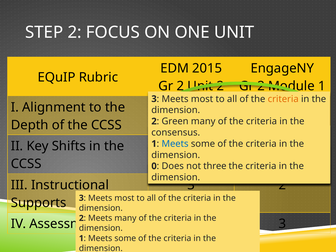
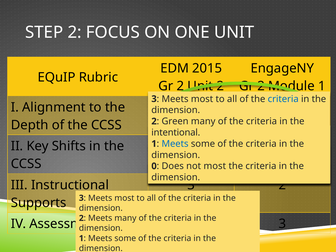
criteria at (283, 99) colour: orange -> blue
consensus: consensus -> intentional
not three: three -> most
